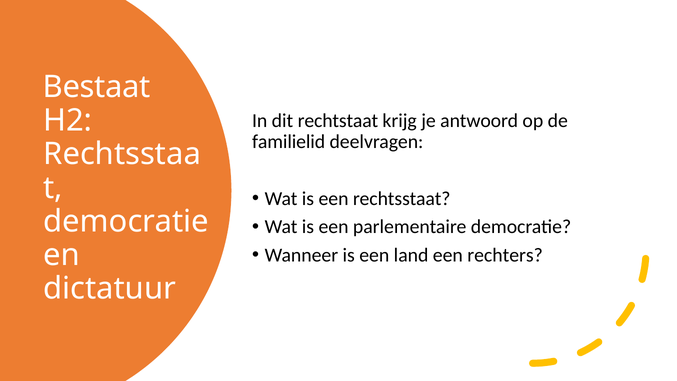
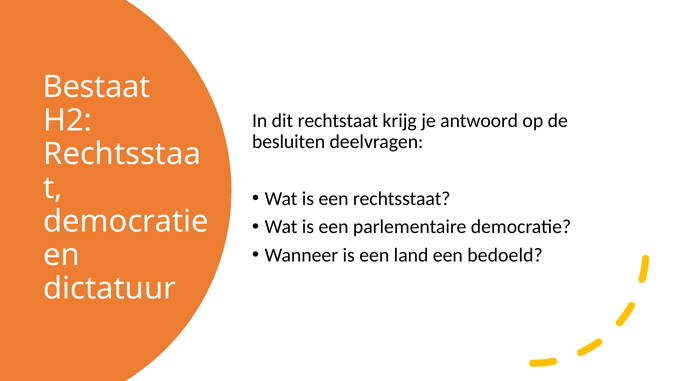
familielid: familielid -> besluiten
rechters: rechters -> bedoeld
